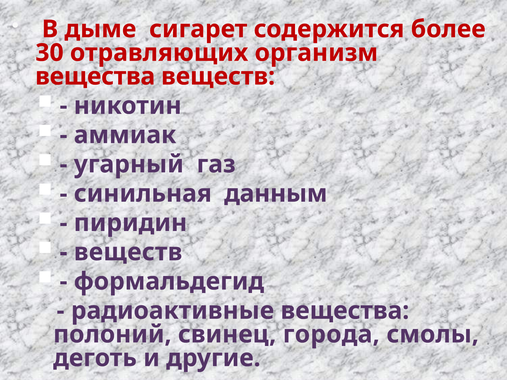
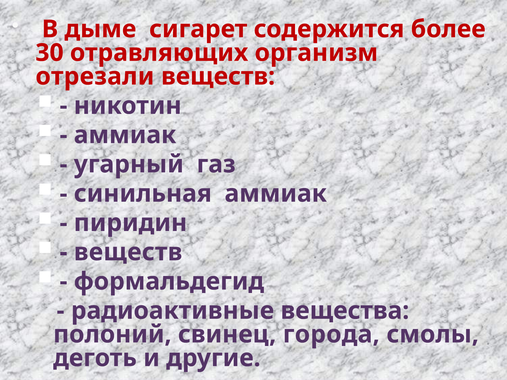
вещества at (95, 76): вещества -> отрезали
синильная данным: данным -> аммиак
